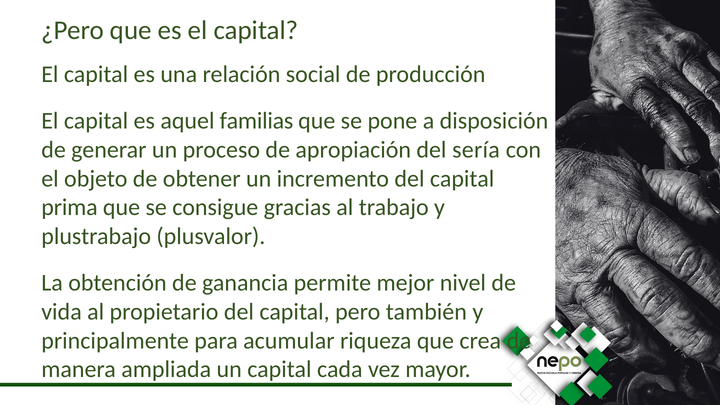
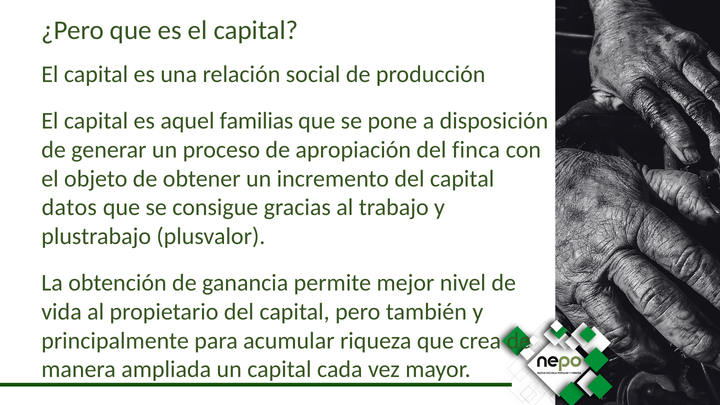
sería: sería -> finca
prima: prima -> datos
